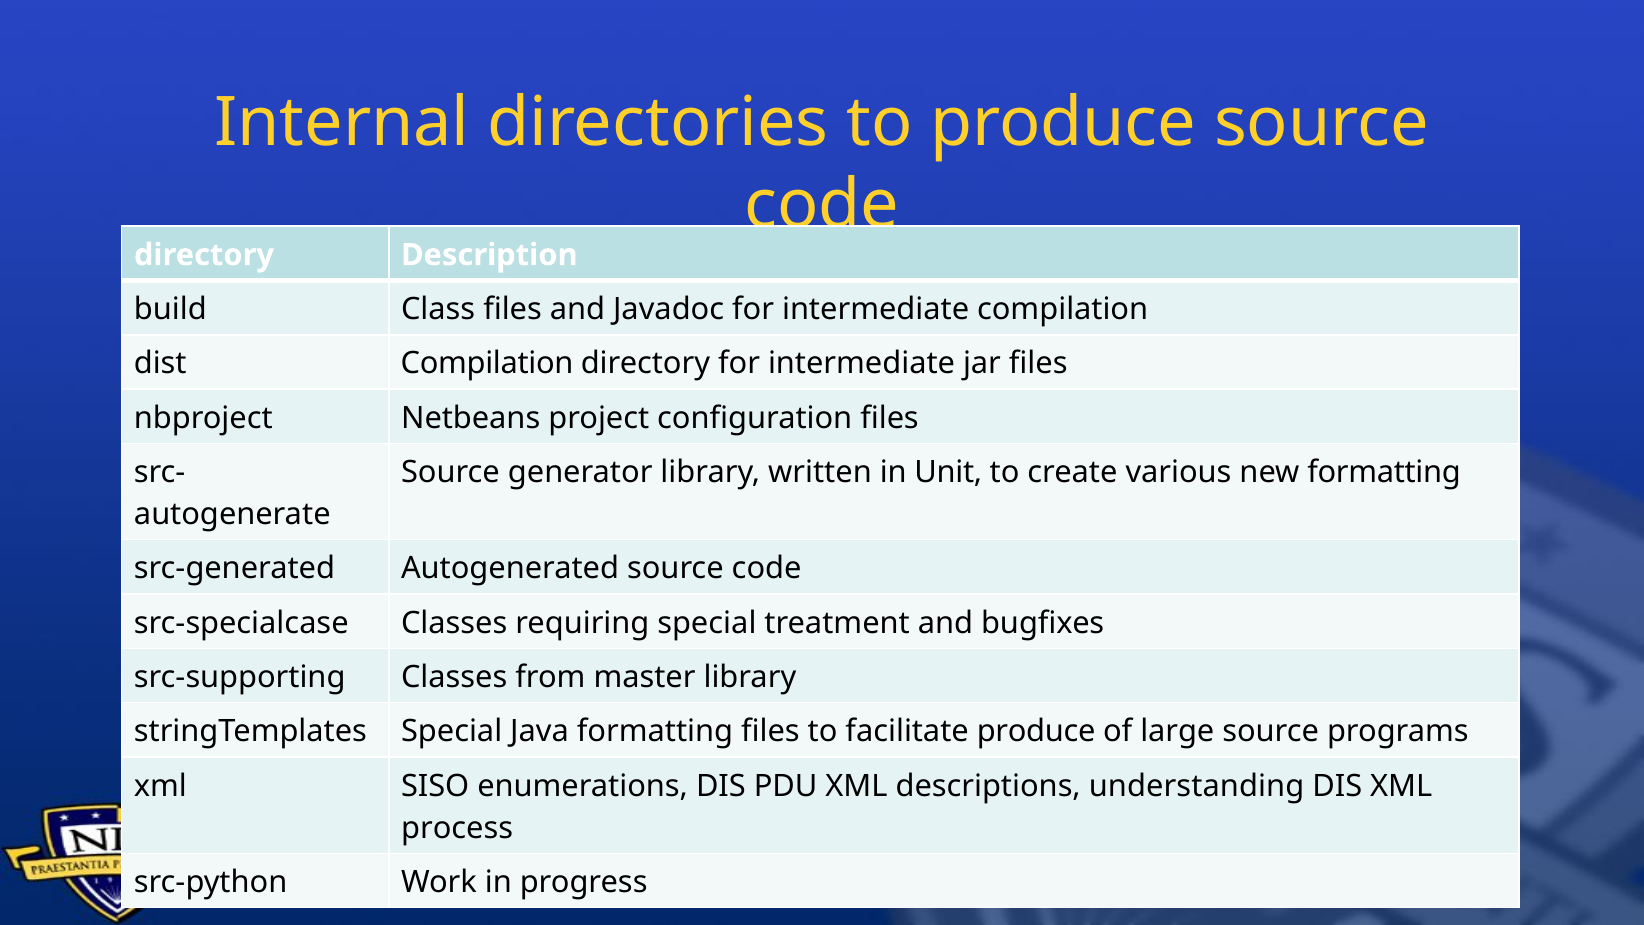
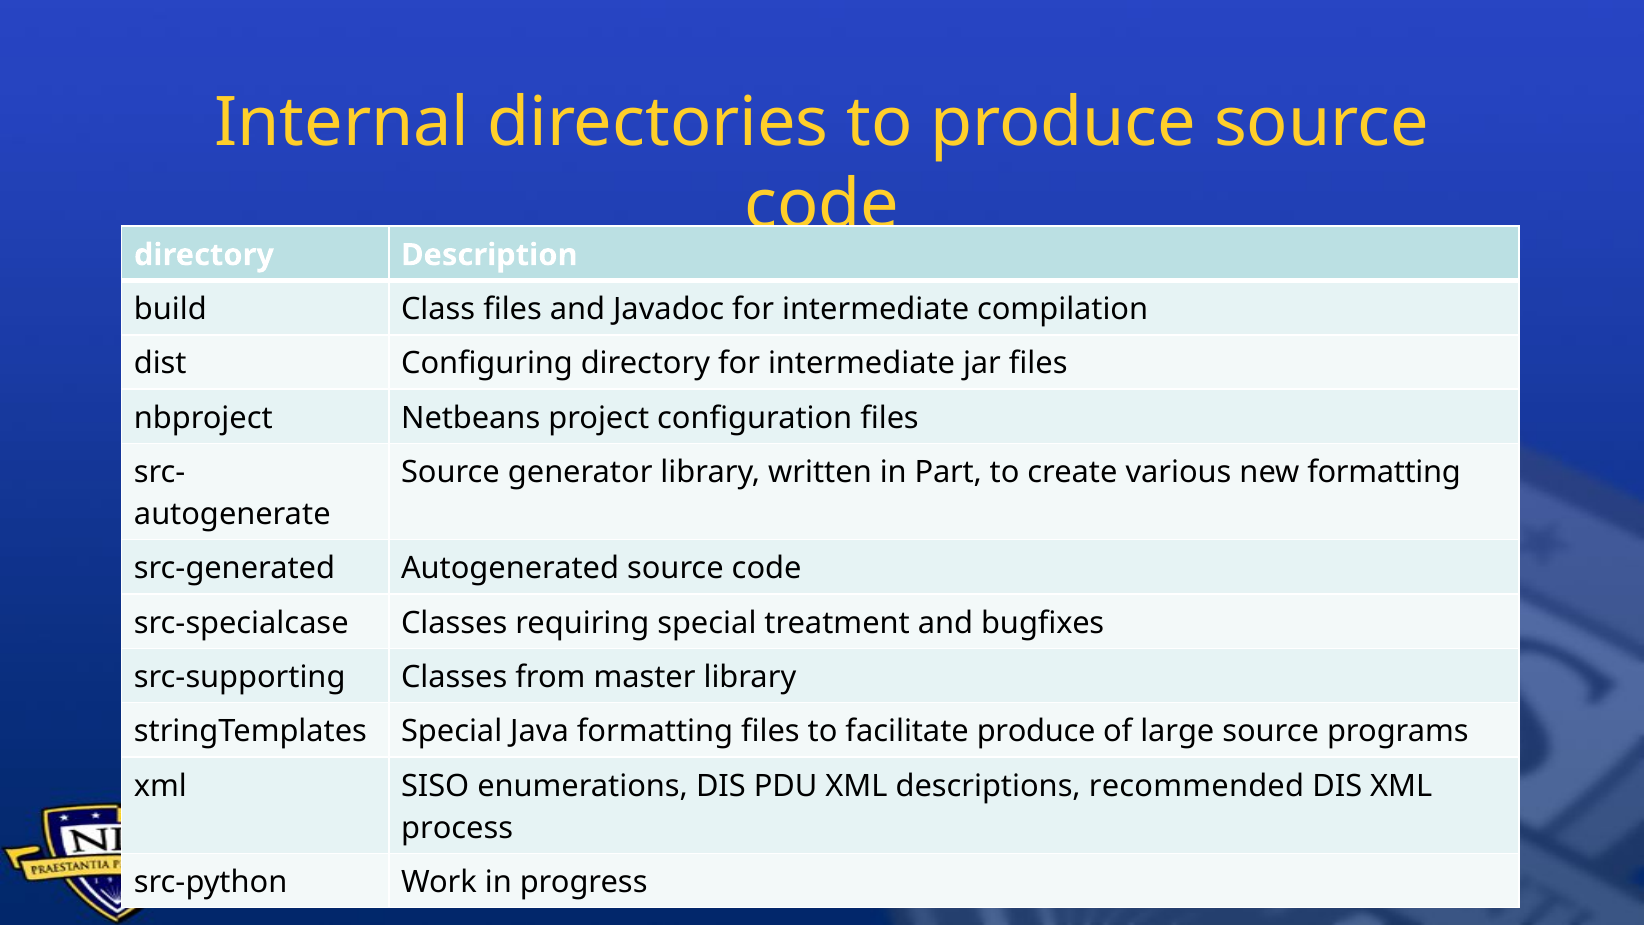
dist Compilation: Compilation -> Configuring
Unit: Unit -> Part
understanding: understanding -> recommended
